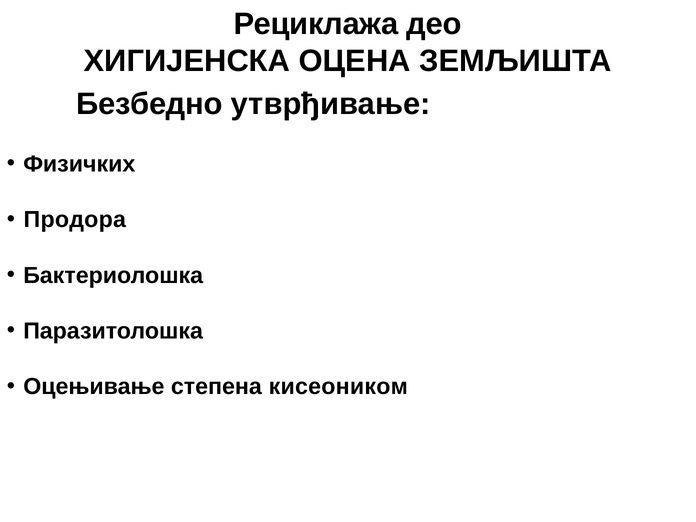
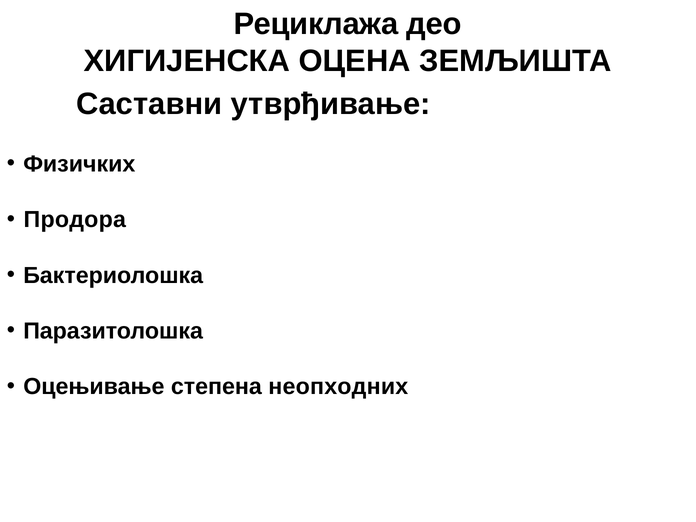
Безбедно: Безбедно -> Саставни
кисеоником: кисеоником -> неопходних
